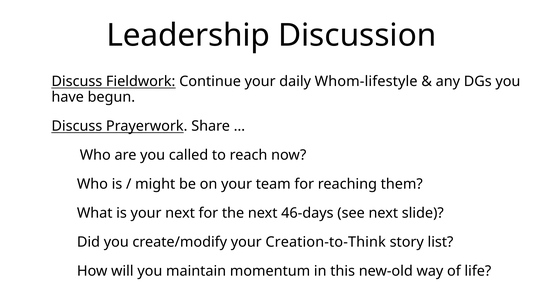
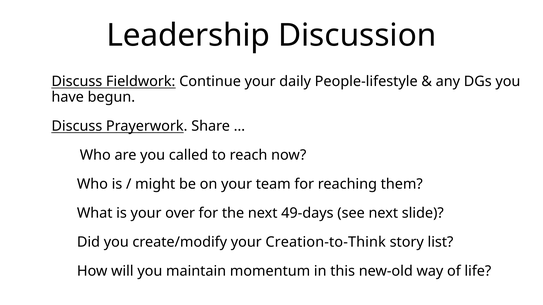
Whom-lifestyle: Whom-lifestyle -> People-lifestyle
your next: next -> over
46-days: 46-days -> 49-days
